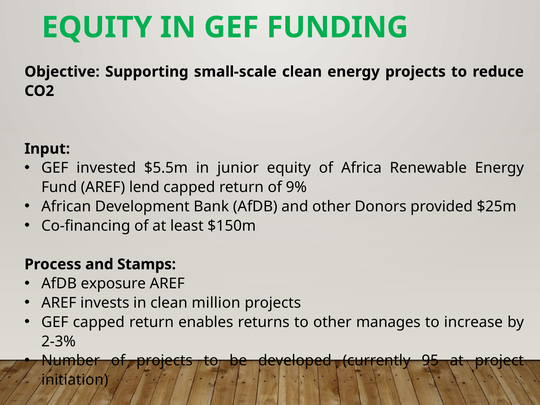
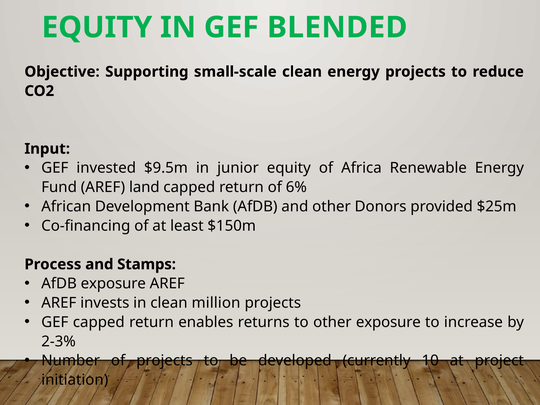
FUNDING: FUNDING -> BLENDED
$5.5m: $5.5m -> $9.5m
lend: lend -> land
9%: 9% -> 6%
other manages: manages -> exposure
currently 95: 95 -> 10
